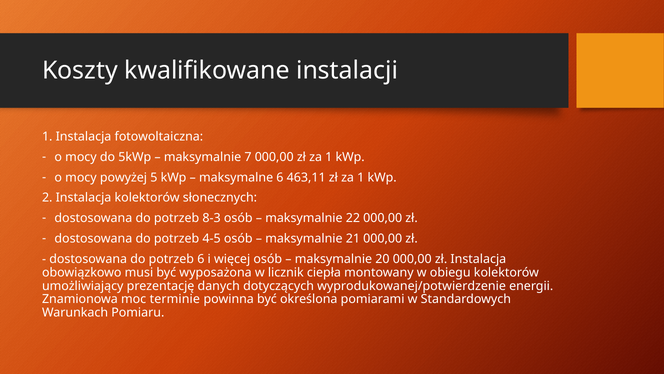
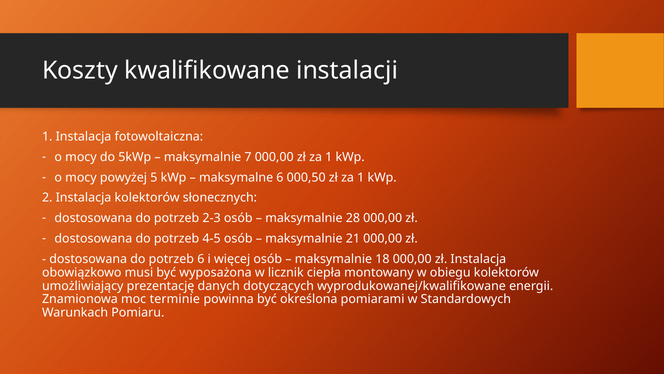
463,11: 463,11 -> 000,50
8-3: 8-3 -> 2-3
22: 22 -> 28
20: 20 -> 18
wyprodukowanej/potwierdzenie: wyprodukowanej/potwierdzenie -> wyprodukowanej/kwalifikowane
